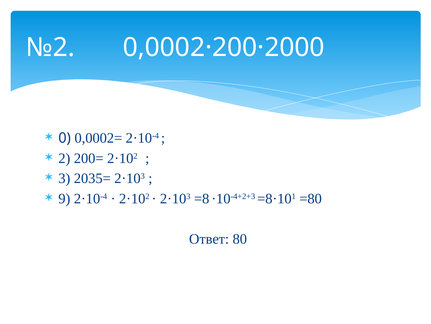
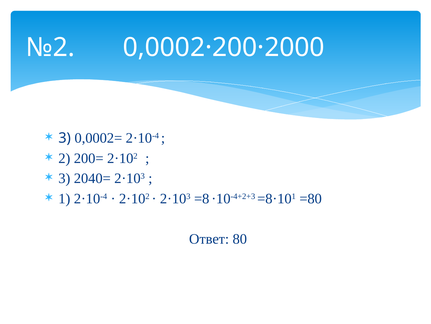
0 at (65, 138): 0 -> 3
2035=: 2035= -> 2040=
9: 9 -> 1
